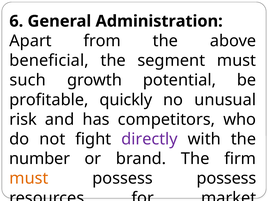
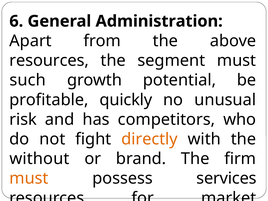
beneficial at (49, 61): beneficial -> resources
directly colour: purple -> orange
number: number -> without
possess possess: possess -> services
